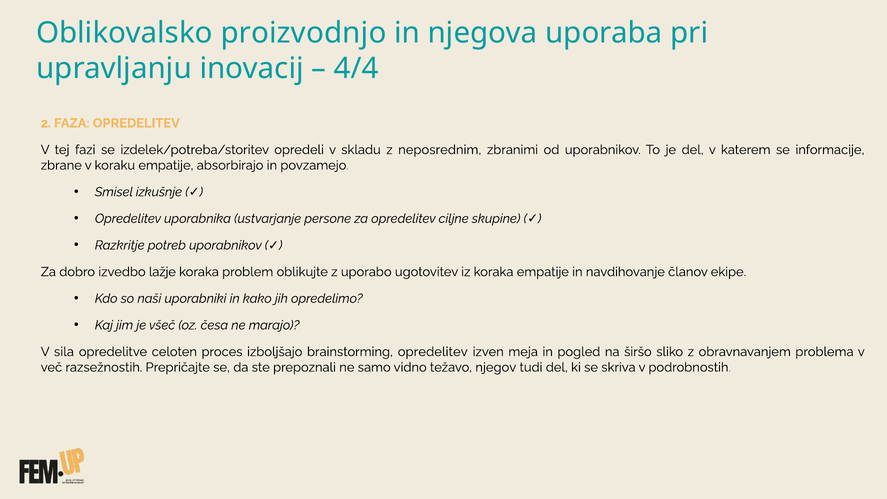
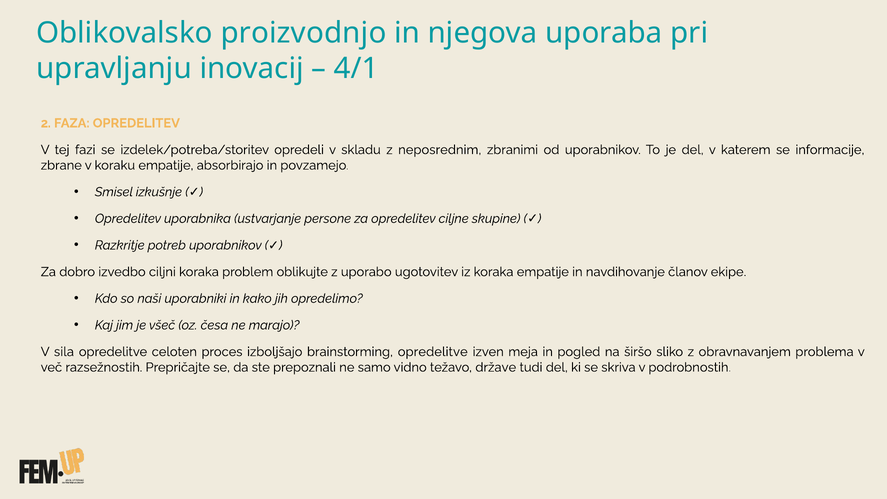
4/4: 4/4 -> 4/1
lažje: lažje -> ciljni
brainstorming opredelitev: opredelitev -> opredelitve
njegov: njegov -> države
